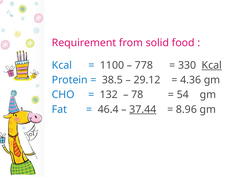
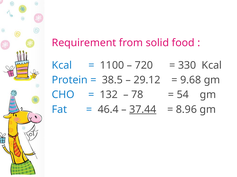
778: 778 -> 720
Kcal at (212, 66) underline: present -> none
4.36: 4.36 -> 9.68
